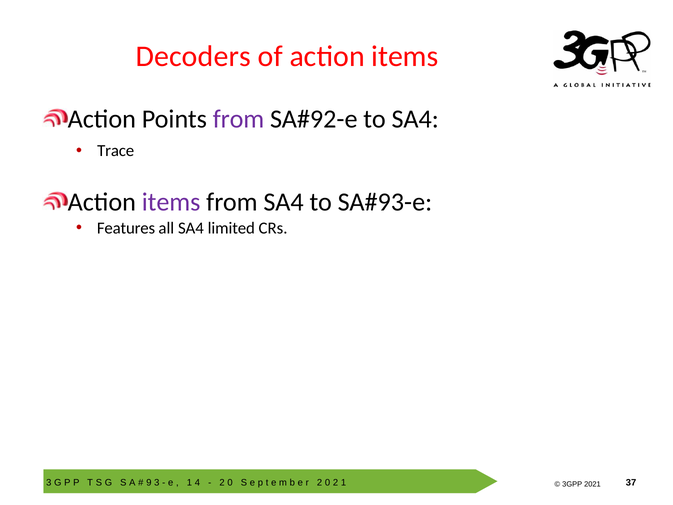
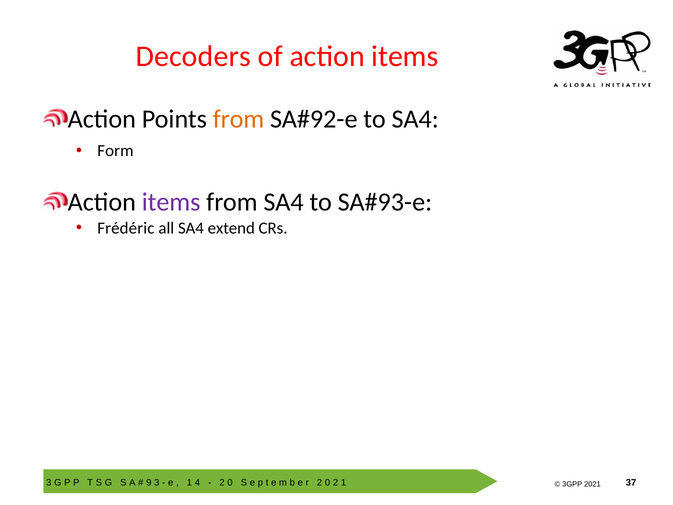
from at (239, 119) colour: purple -> orange
Trace: Trace -> Form
Features: Features -> Frédéric
limited: limited -> extend
